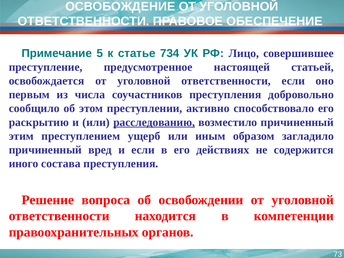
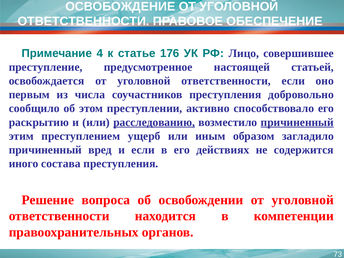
5: 5 -> 4
734: 734 -> 176
причиненный at (297, 122) underline: none -> present
